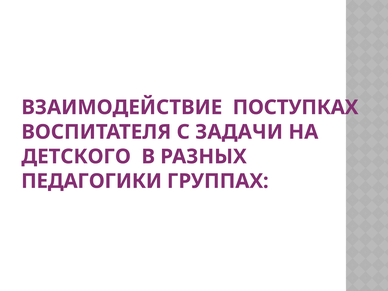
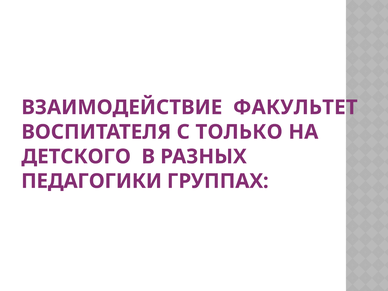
ПОСТУПКАХ: ПОСТУПКАХ -> ФАКУЛЬТЕТ
ЗАДАЧИ: ЗАДАЧИ -> ТОЛЬКО
